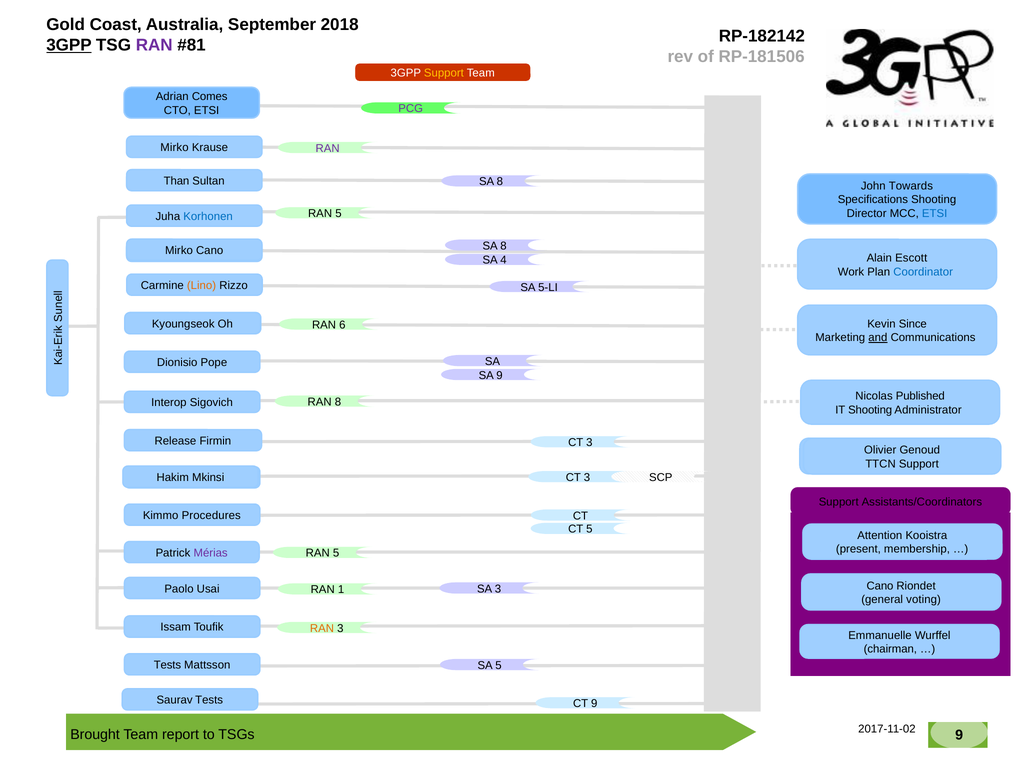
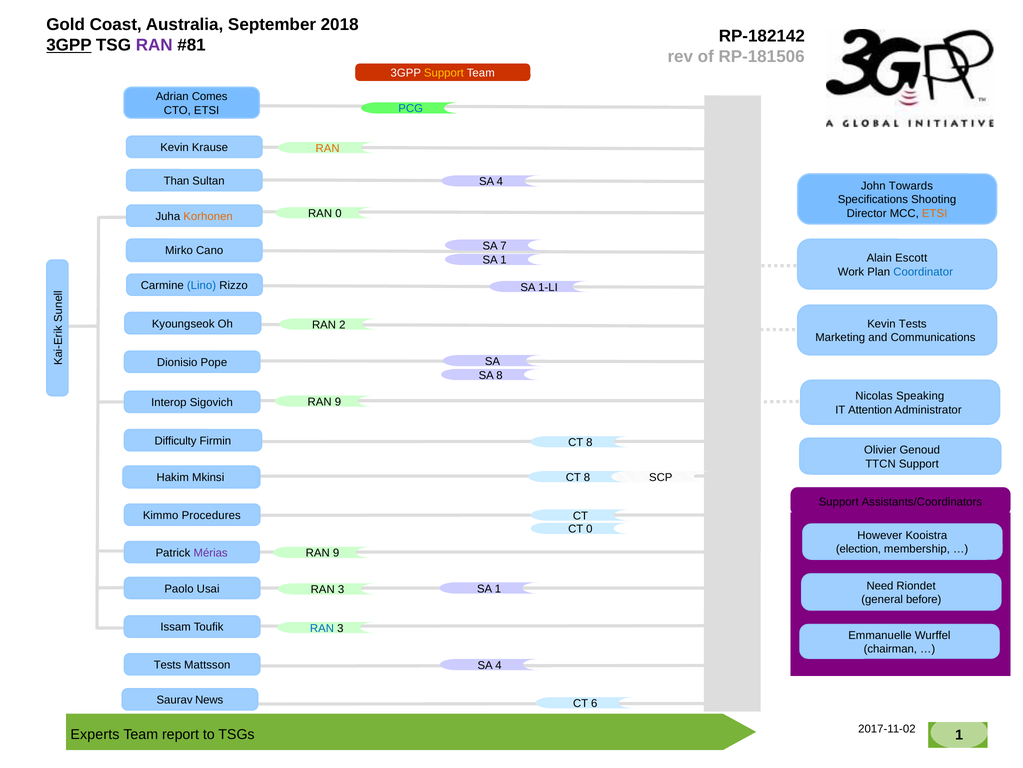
PCG colour: purple -> blue
Mirko at (174, 147): Mirko -> Kevin
RAN at (328, 148) colour: purple -> orange
Sultan SA 8: 8 -> 4
ETSI at (935, 213) colour: blue -> orange
5 at (338, 213): 5 -> 0
Korhonen colour: blue -> orange
8 at (503, 246): 8 -> 7
4 at (503, 260): 4 -> 1
Lino colour: orange -> blue
5-LI: 5-LI -> 1-LI
Kevin Since: Since -> Tests
6: 6 -> 2
and underline: present -> none
SA 9: 9 -> 8
Published: Published -> Speaking
Sigovich RAN 8: 8 -> 9
IT Shooting: Shooting -> Attention
Release: Release -> Difficulty
3 at (589, 442): 3 -> 8
3 at (587, 477): 3 -> 8
CT 5: 5 -> 0
Attention: Attention -> However
present: present -> election
5 at (336, 553): 5 -> 9
Cano at (880, 585): Cano -> Need
3 at (498, 588): 3 -> 1
1 at (341, 589): 1 -> 3
voting: voting -> before
RAN at (322, 628) colour: orange -> blue
5 at (498, 665): 5 -> 4
Saurav Tests: Tests -> News
CT 9: 9 -> 6
Brought: Brought -> Experts
9 at (959, 734): 9 -> 1
